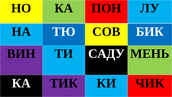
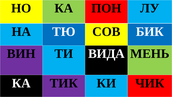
САДУ: САДУ -> ВИДА
